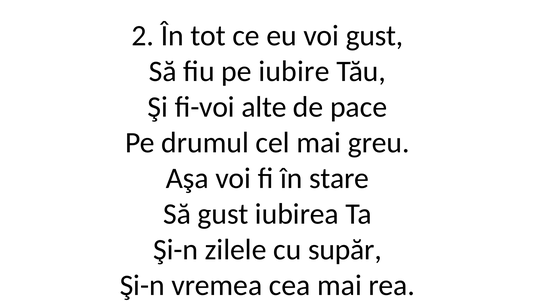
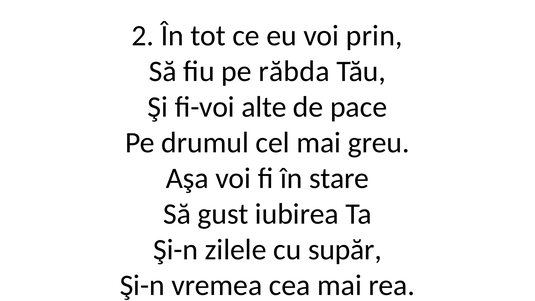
voi gust: gust -> prin
iubire: iubire -> răbda
